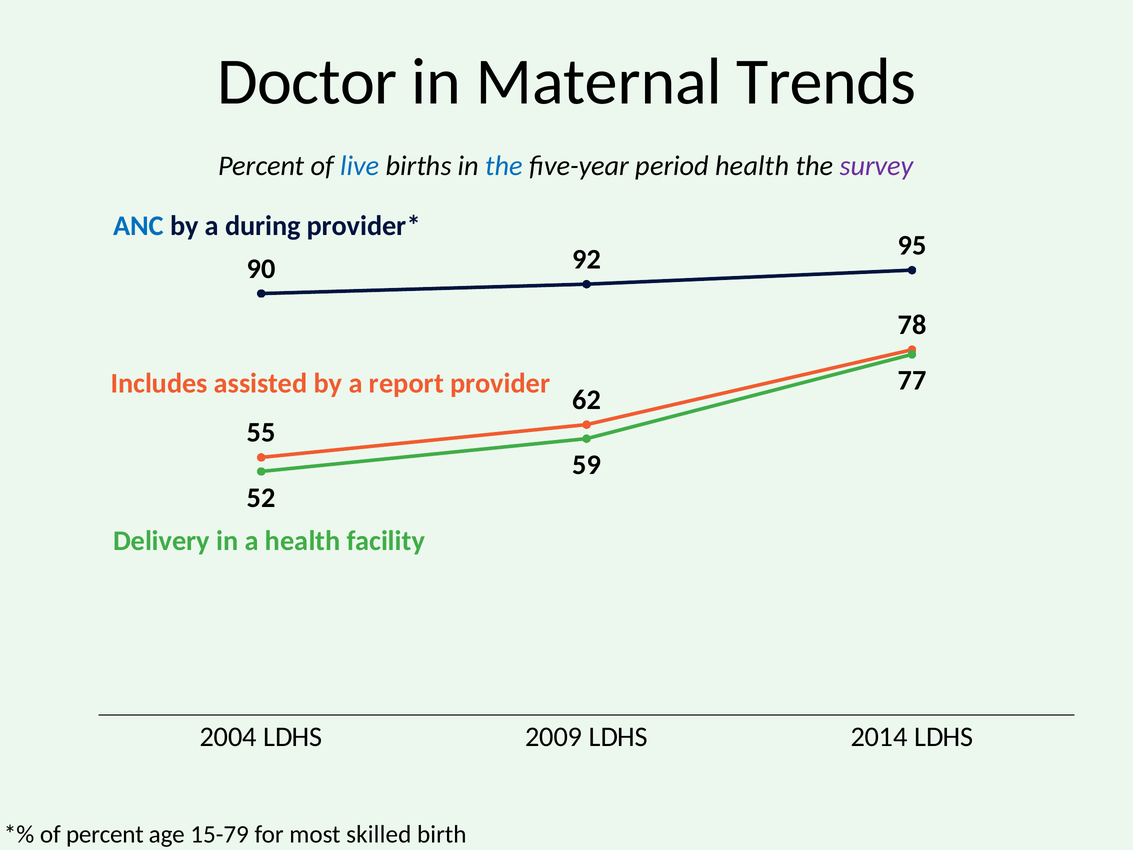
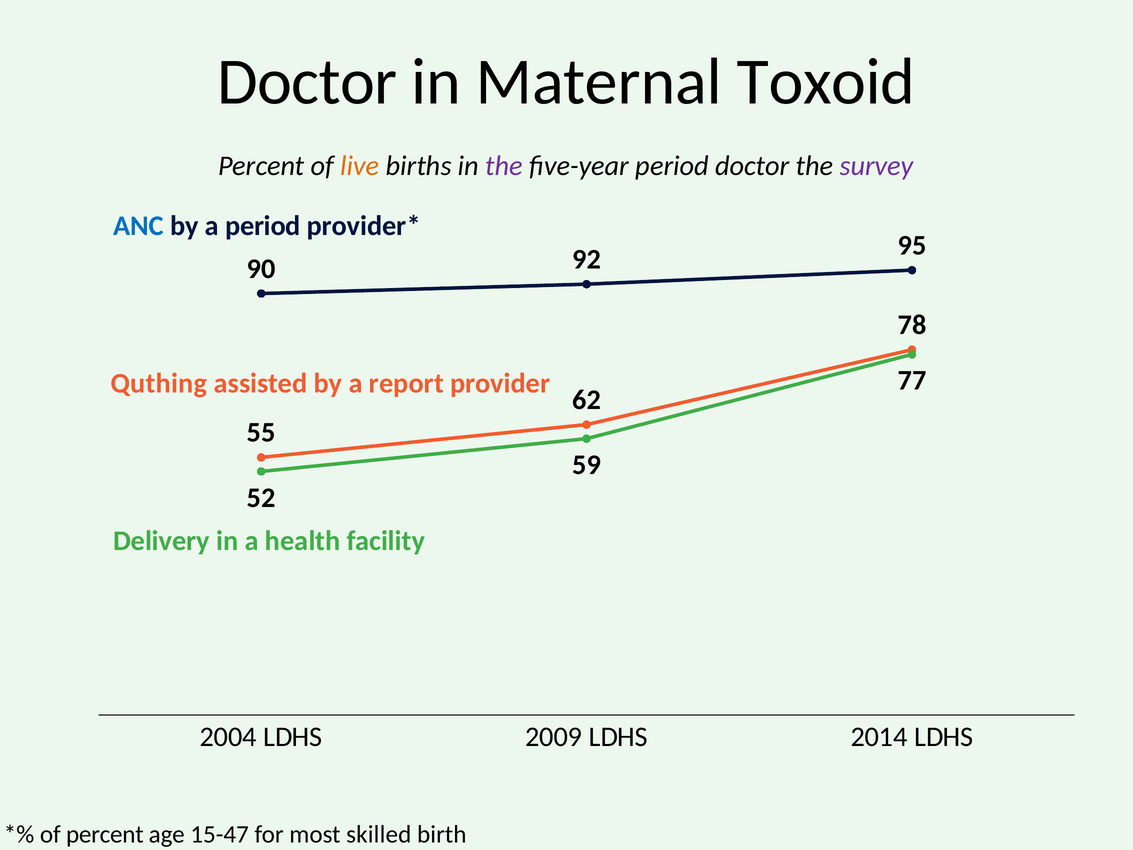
Trends: Trends -> Toxoid
live colour: blue -> orange
the at (504, 166) colour: blue -> purple
period health: health -> doctor
a during: during -> period
Includes: Includes -> Quthing
15-79: 15-79 -> 15-47
